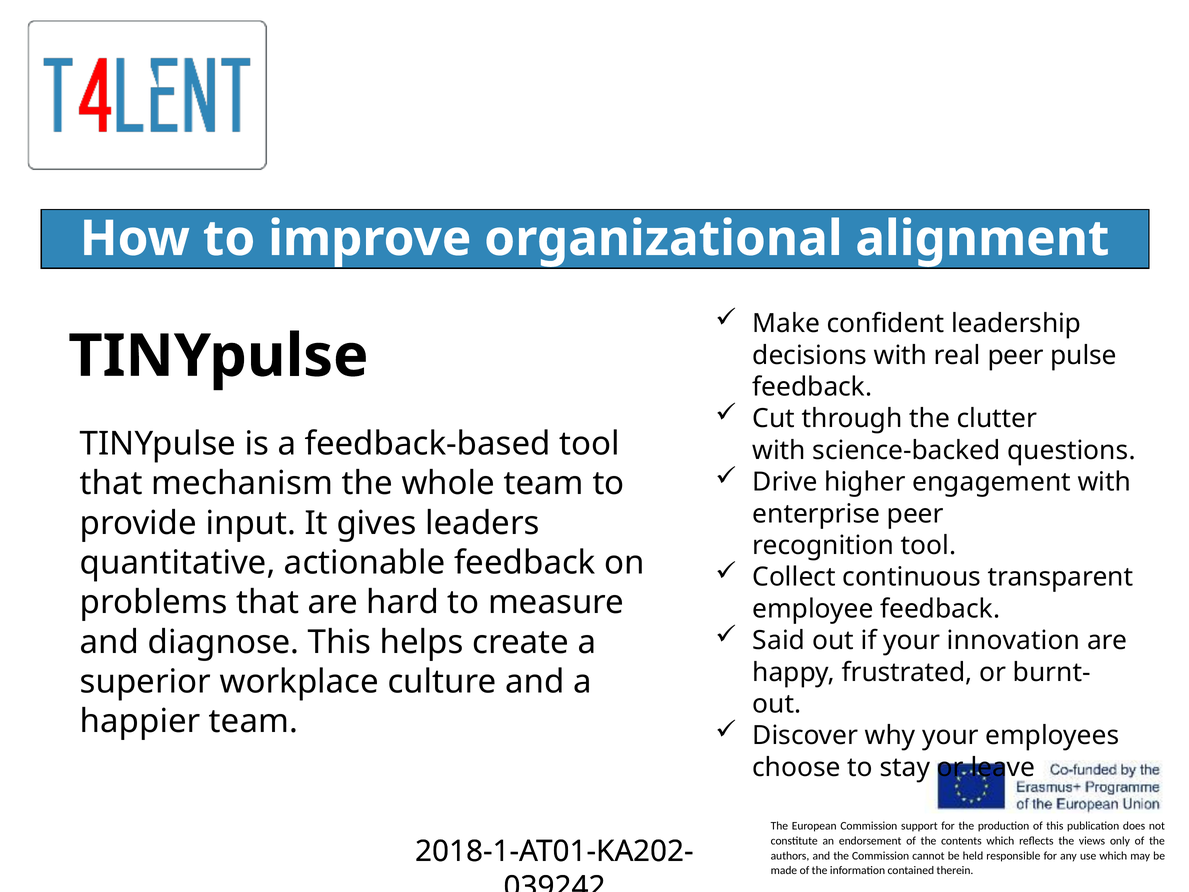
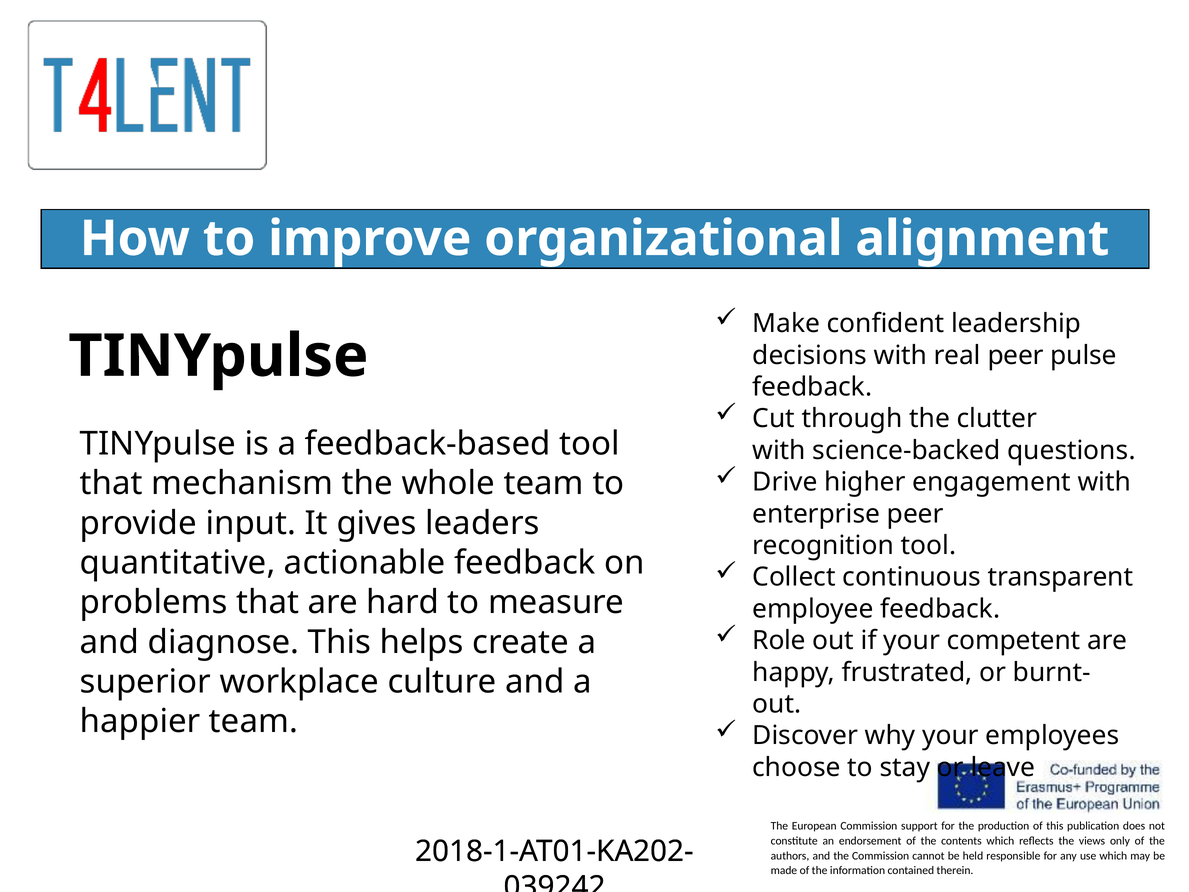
Said: Said -> Role
innovation: innovation -> competent
